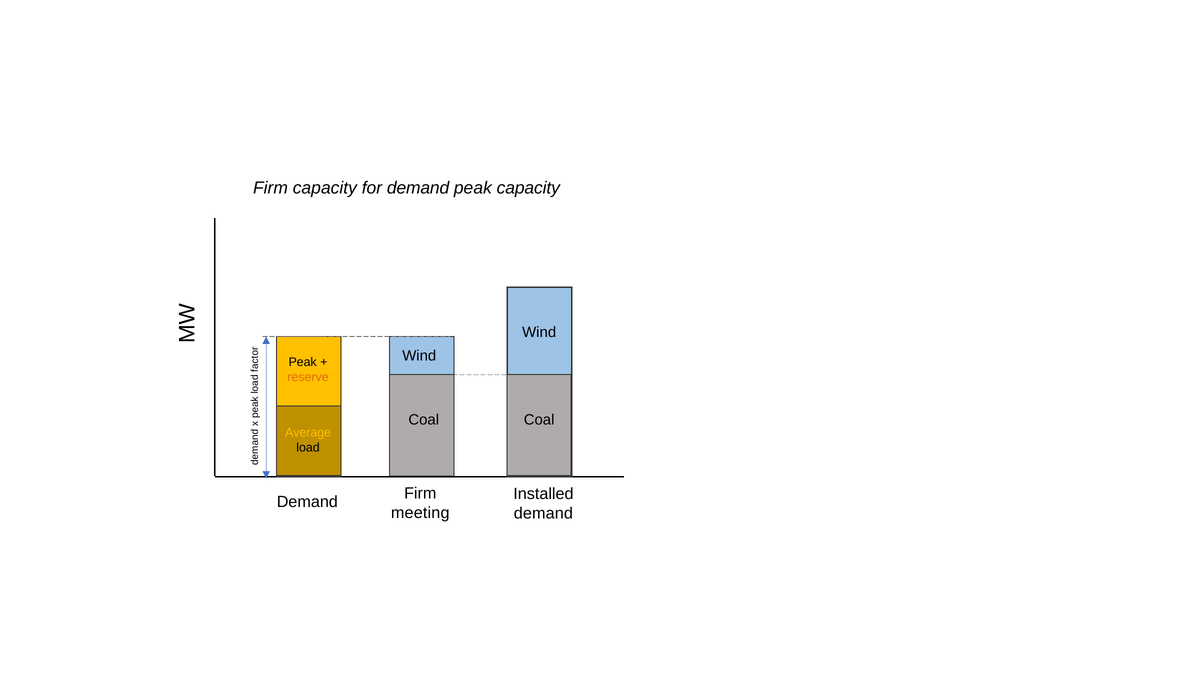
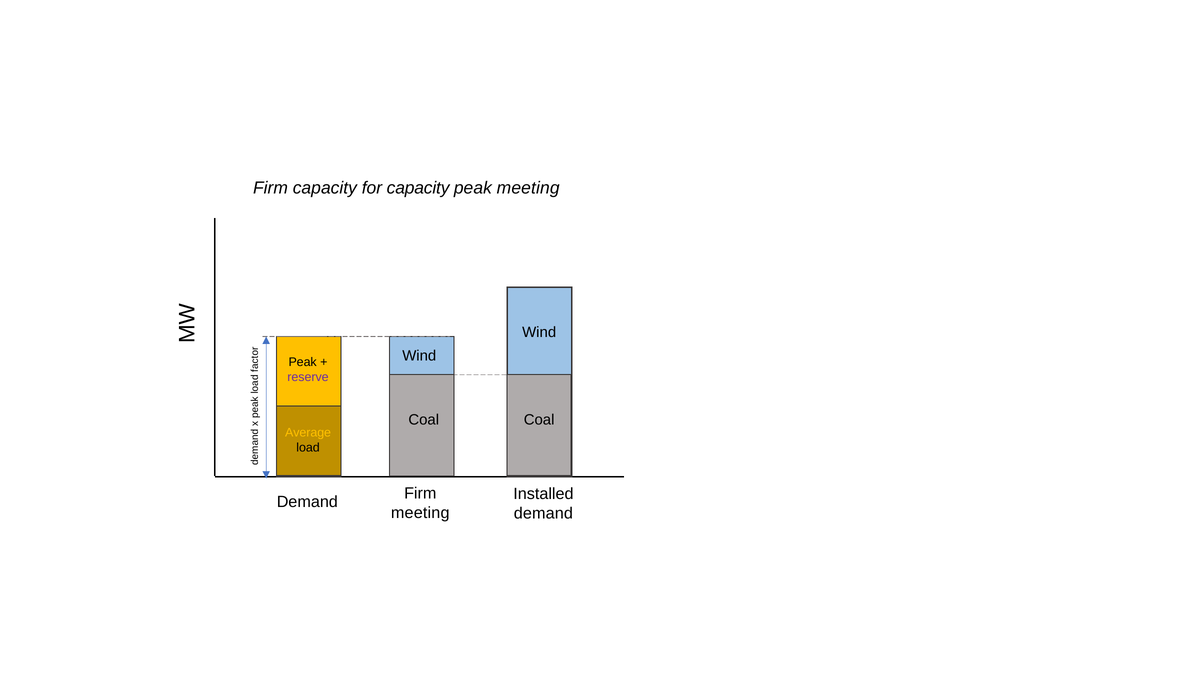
for demand: demand -> capacity
peak capacity: capacity -> meeting
reserve colour: orange -> purple
